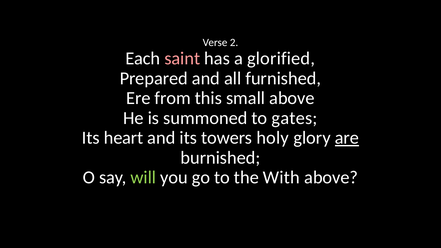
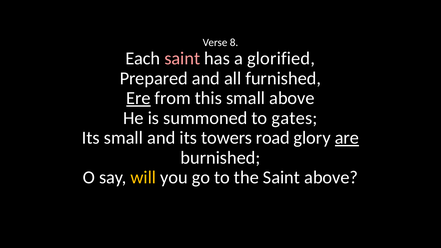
2: 2 -> 8
Ere underline: none -> present
Its heart: heart -> small
holy: holy -> road
will colour: light green -> yellow
the With: With -> Saint
